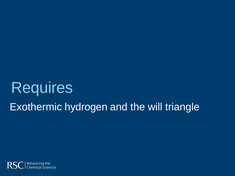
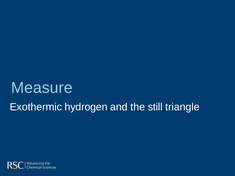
Requires: Requires -> Measure
will: will -> still
